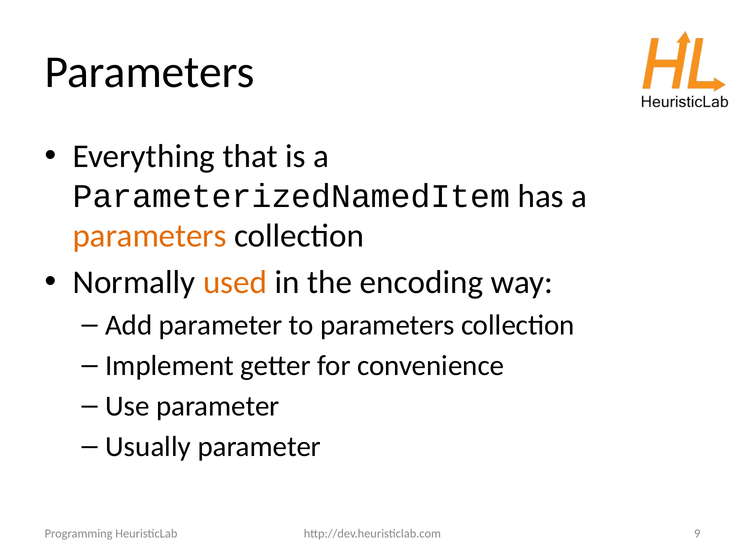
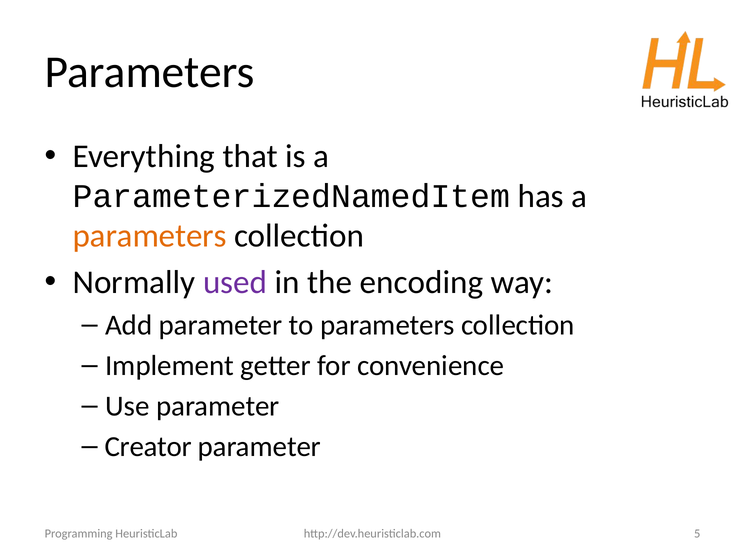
used colour: orange -> purple
Usually: Usually -> Creator
9: 9 -> 5
